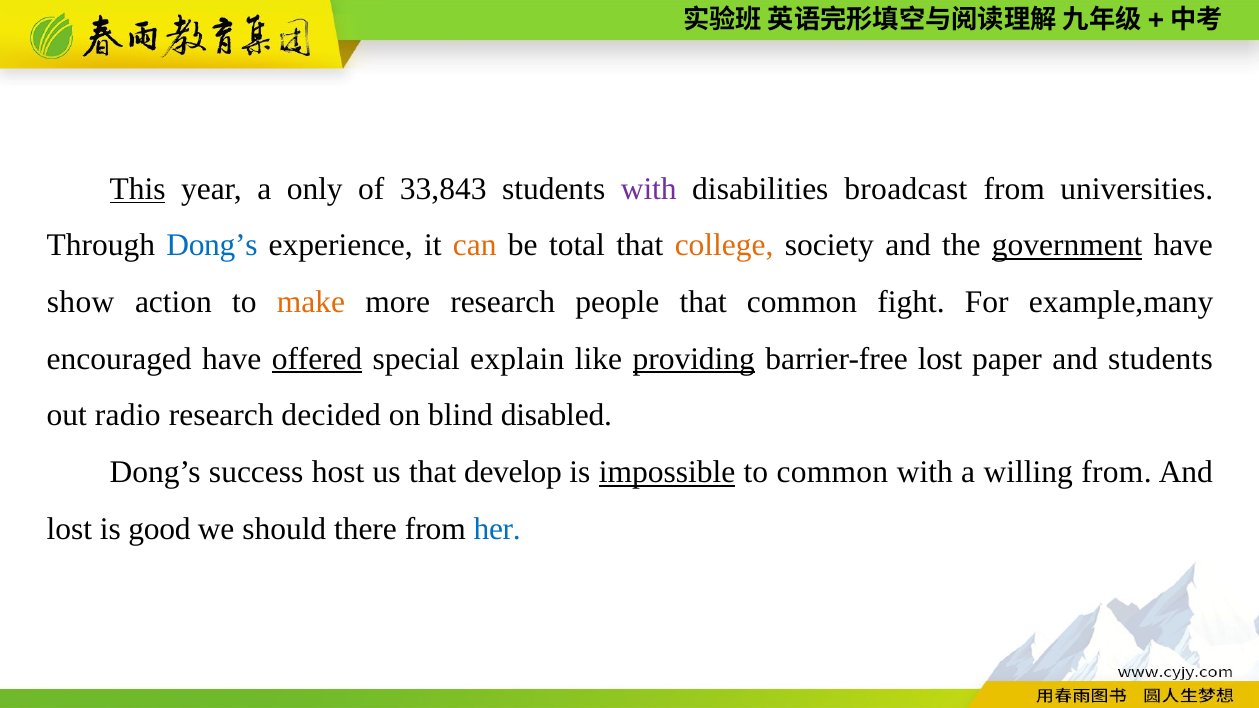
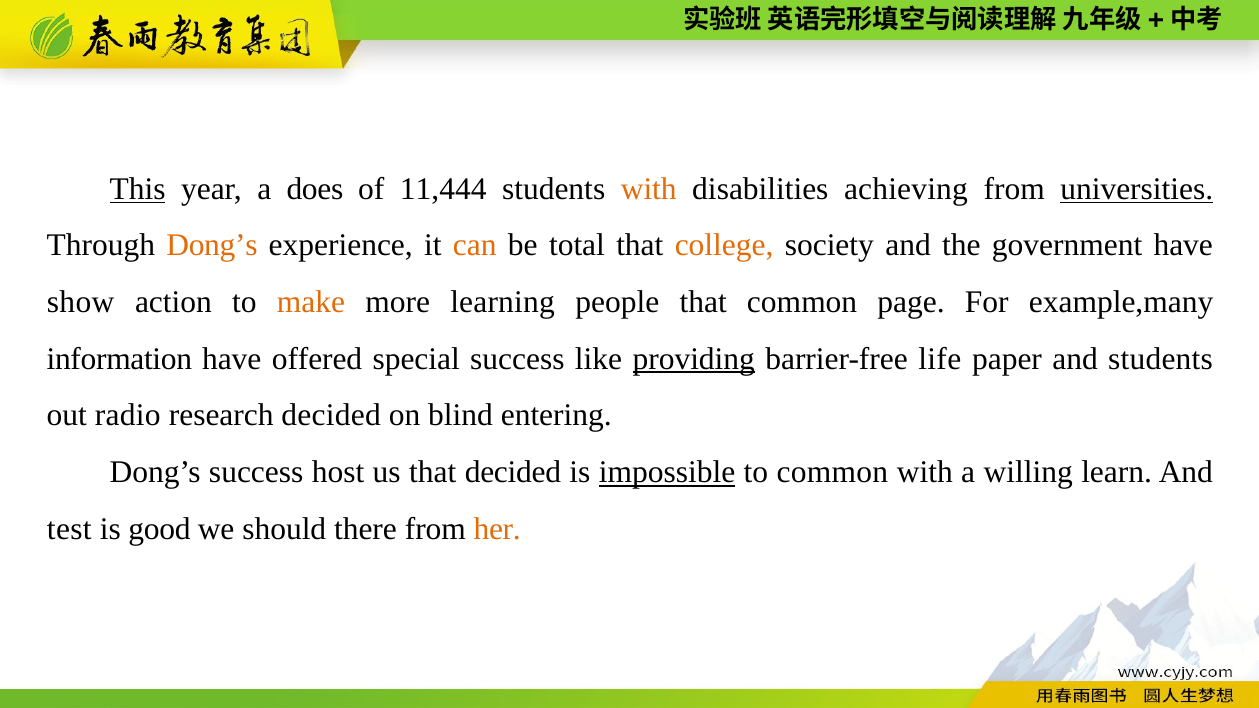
only: only -> does
33,843: 33,843 -> 11,444
with at (649, 189) colour: purple -> orange
broadcast: broadcast -> achieving
universities underline: none -> present
Dong’s at (212, 246) colour: blue -> orange
government underline: present -> none
more research: research -> learning
fight: fight -> page
encouraged: encouraged -> information
offered underline: present -> none
special explain: explain -> success
barrier-free lost: lost -> life
disabled: disabled -> entering
that develop: develop -> decided
willing from: from -> learn
lost at (69, 529): lost -> test
her colour: blue -> orange
